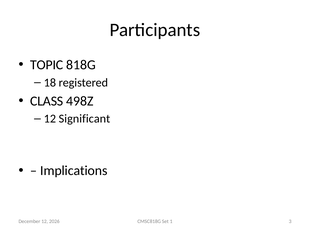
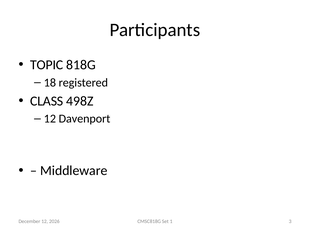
Significant: Significant -> Davenport
Implications: Implications -> Middleware
